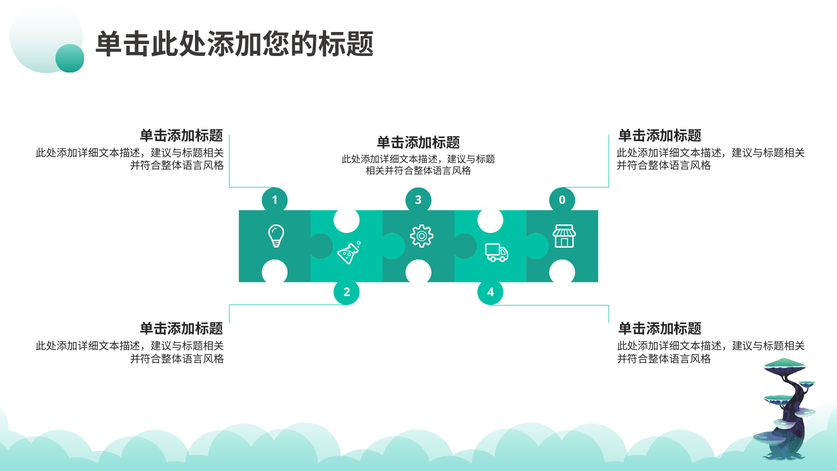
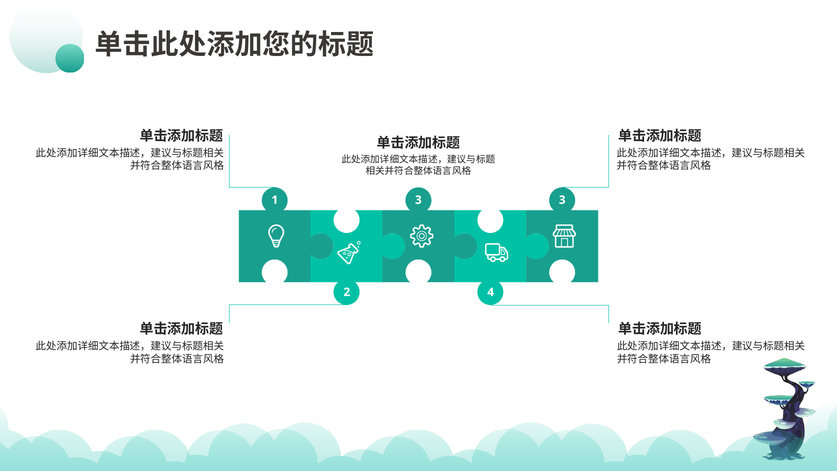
1 0: 0 -> 3
